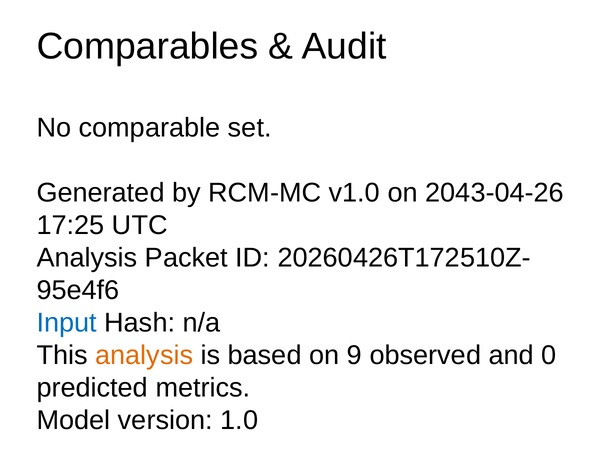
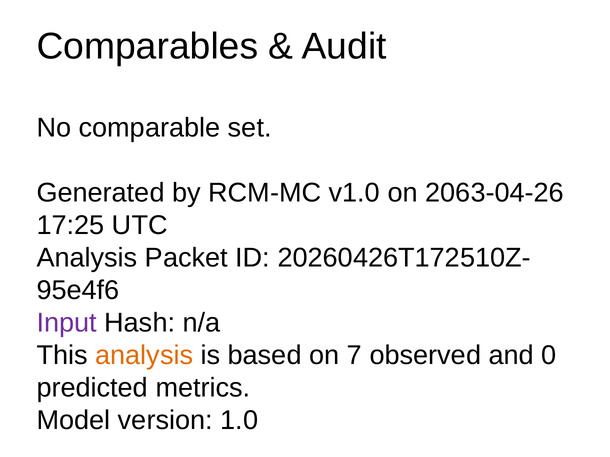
2043-04-26: 2043-04-26 -> 2063-04-26
Input colour: blue -> purple
9: 9 -> 7
